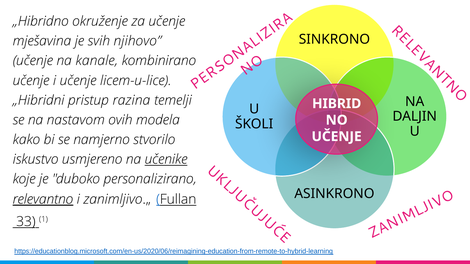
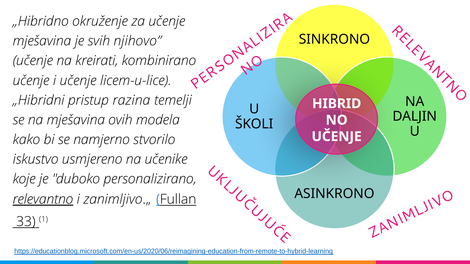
kanale: kanale -> kreirati
na nastavom: nastavom -> mješavina
učenike underline: present -> none
